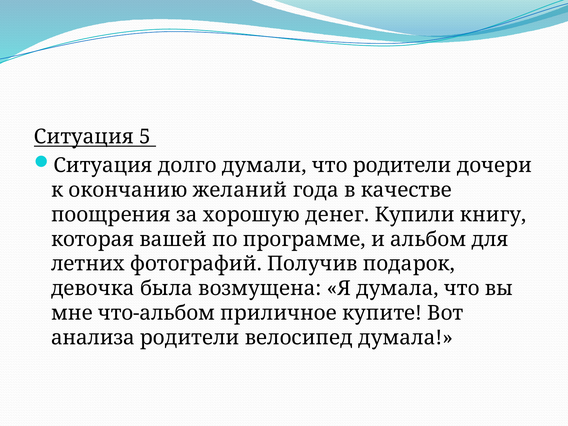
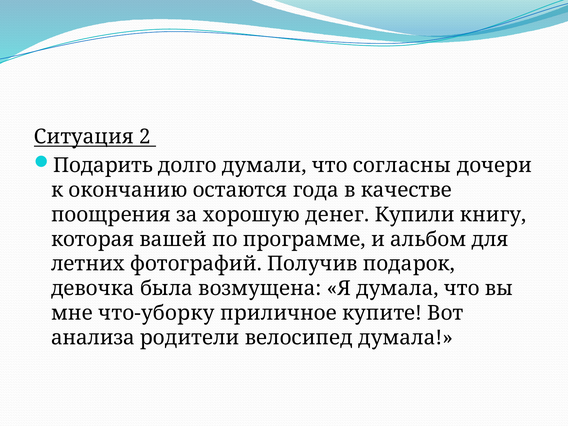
5: 5 -> 2
Ситуация at (103, 165): Ситуация -> Подарить
что родители: родители -> согласны
желаний: желаний -> остаются
что-альбом: что-альбом -> что-уборку
